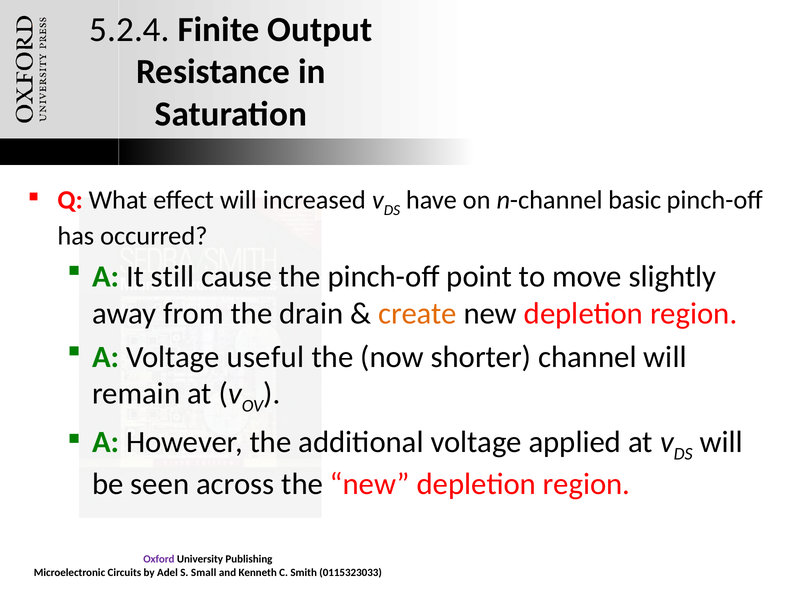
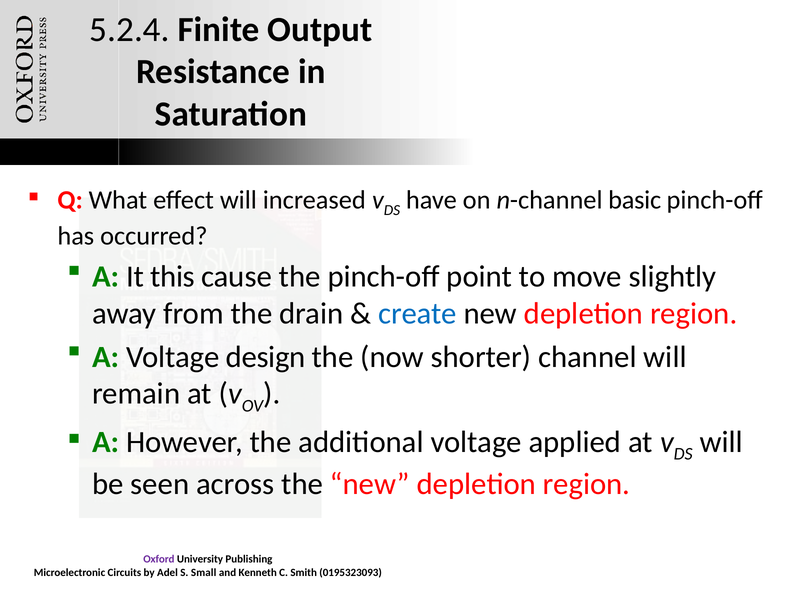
still: still -> this
create colour: orange -> blue
useful: useful -> design
0115323033: 0115323033 -> 0195323093
